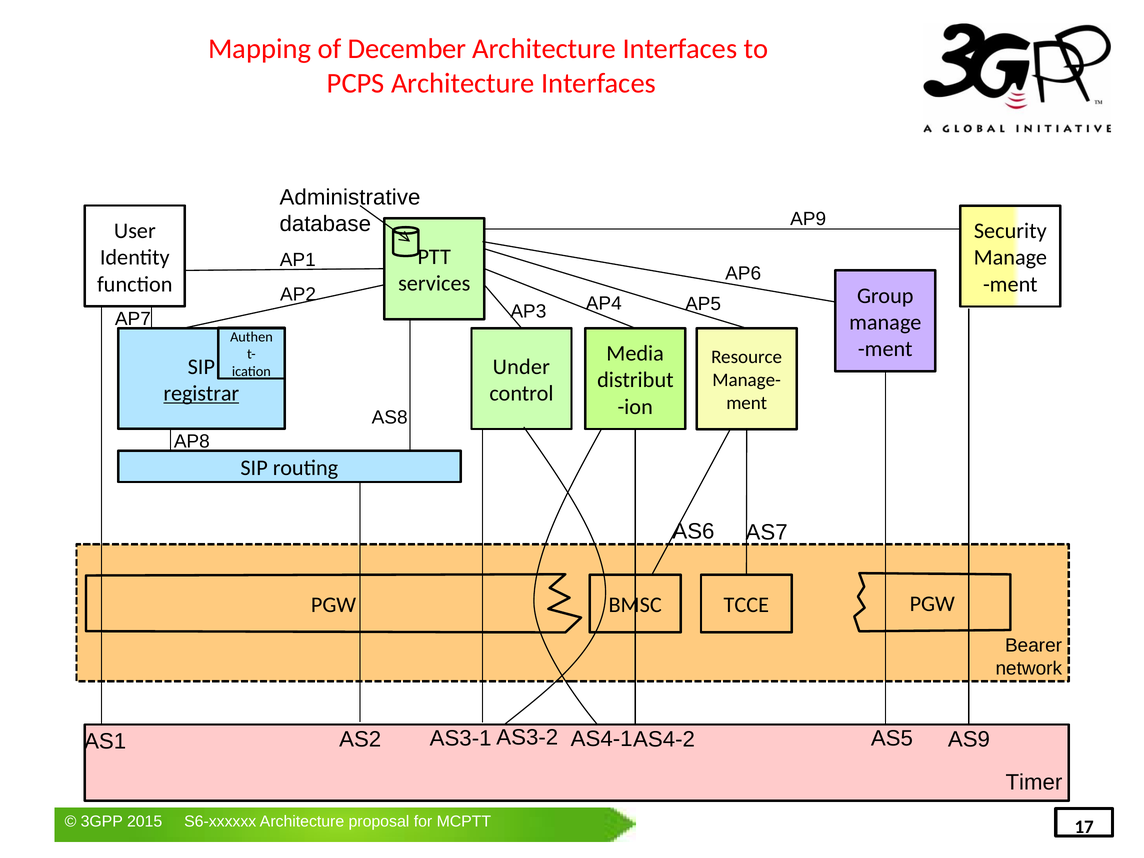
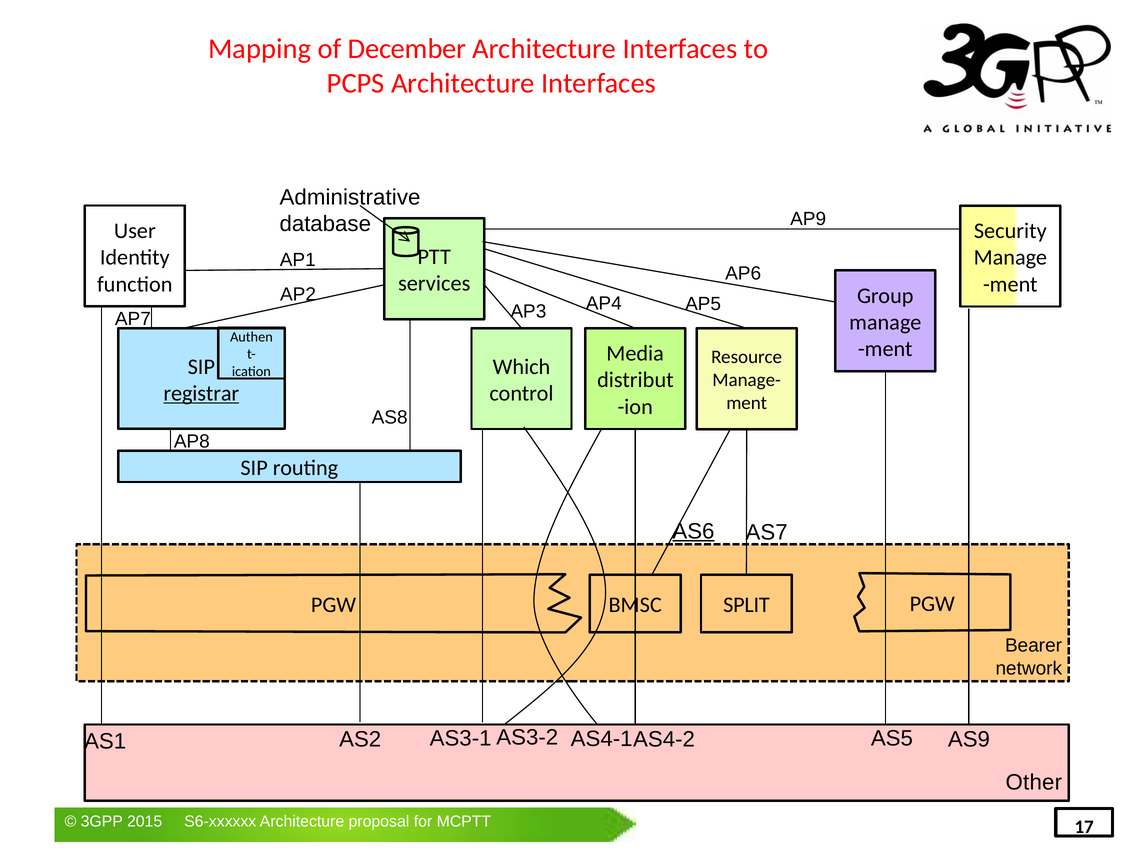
Under: Under -> Which
AS6 underline: none -> present
TCCE: TCCE -> SPLIT
Timer: Timer -> Other
